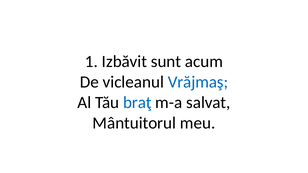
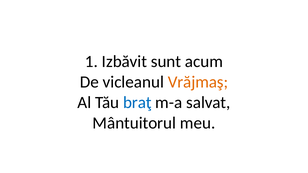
Vrăjmaş colour: blue -> orange
